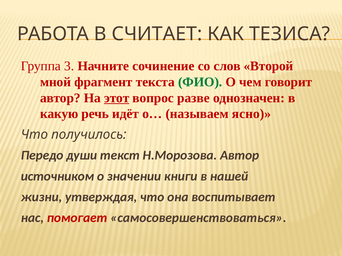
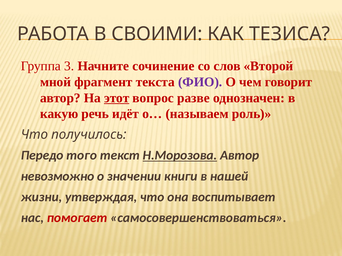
СЧИТАЕТ: СЧИТАЕТ -> СВОИМИ
ФИО colour: green -> purple
ясно: ясно -> роль
души: души -> того
Н.Морозова underline: none -> present
источником: источником -> невозможно
